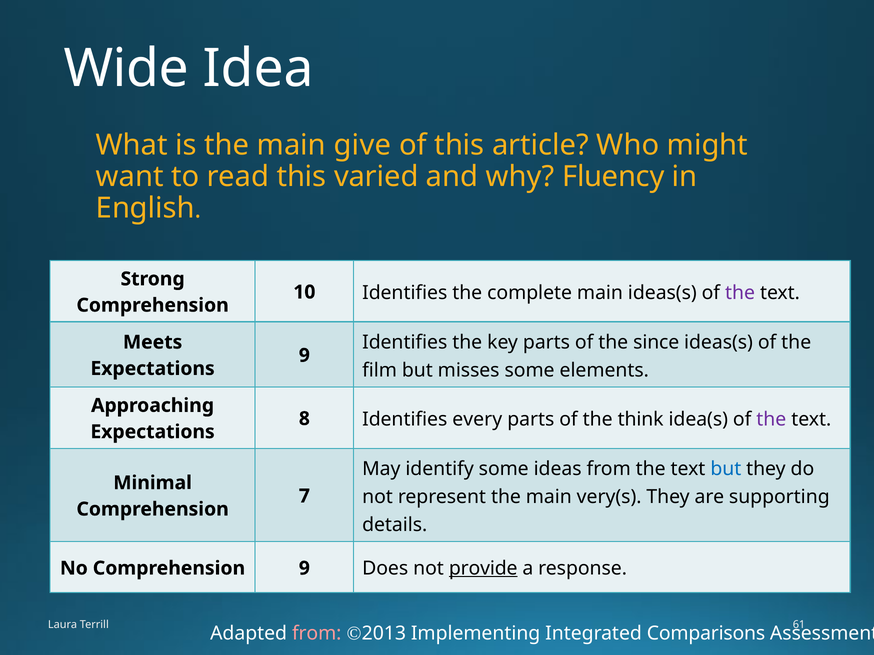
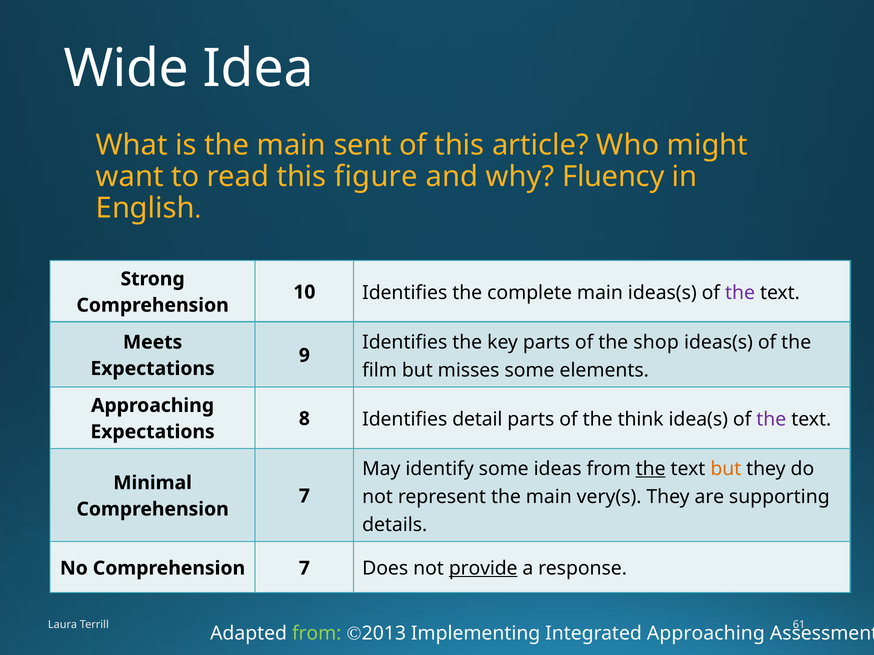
give: give -> sent
varied: varied -> figure
since: since -> shop
every: every -> detail
the at (651, 469) underline: none -> present
but at (726, 469) colour: blue -> orange
No Comprehension 9: 9 -> 7
from at (317, 634) colour: pink -> light green
Integrated Comparisons: Comparisons -> Approaching
